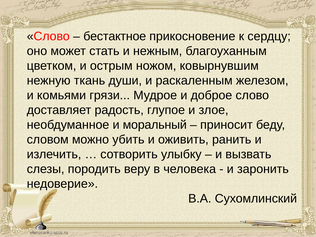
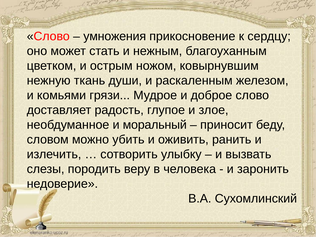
бестактное: бестактное -> умножения
